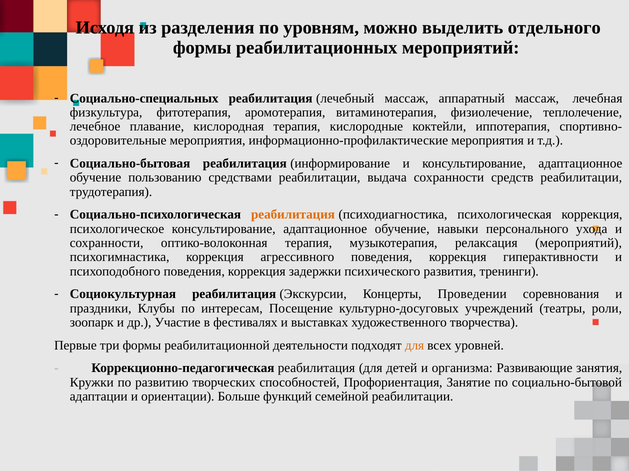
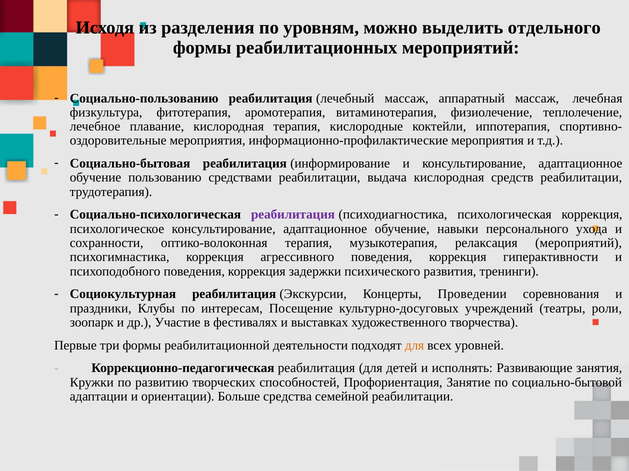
Социально-специальных: Социально-специальных -> Социально-пользованию
выдача сохранности: сохранности -> кислородная
реабилитация at (293, 215) colour: orange -> purple
организма: организма -> исполнять
функций: функций -> средства
